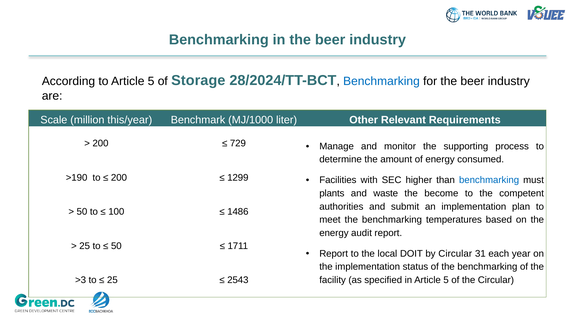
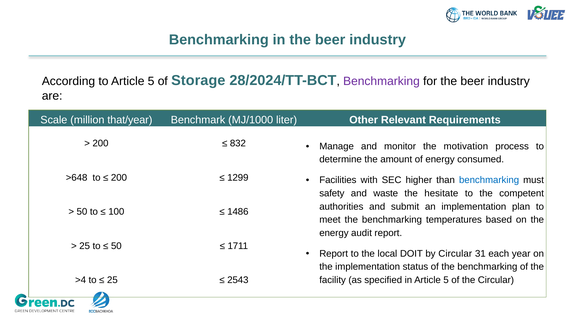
Benchmarking at (381, 81) colour: blue -> purple
this/year: this/year -> that/year
729: 729 -> 832
supporting: supporting -> motivation
>190: >190 -> >648
plants: plants -> safety
become: become -> hesitate
>3: >3 -> >4
